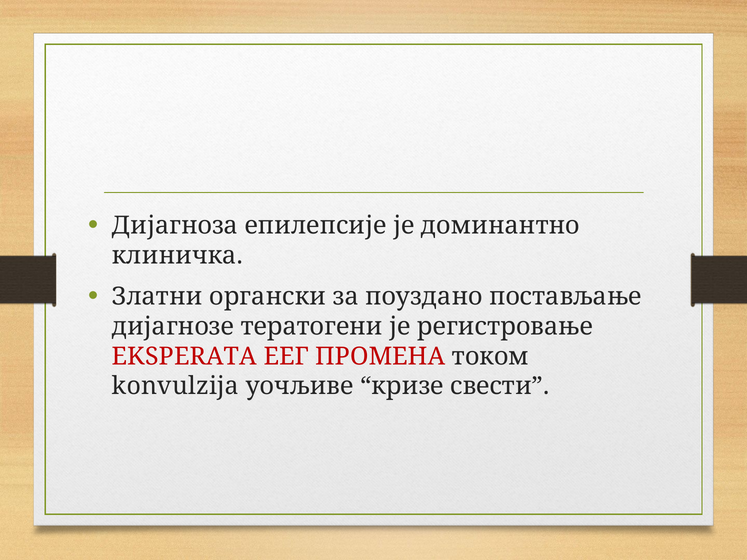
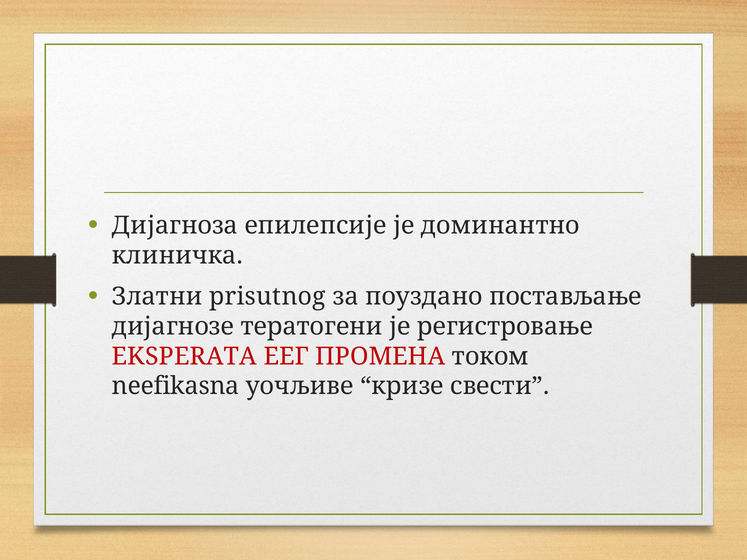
органски: органски -> prisutnog
konvulzija: konvulzija -> neefikasna
